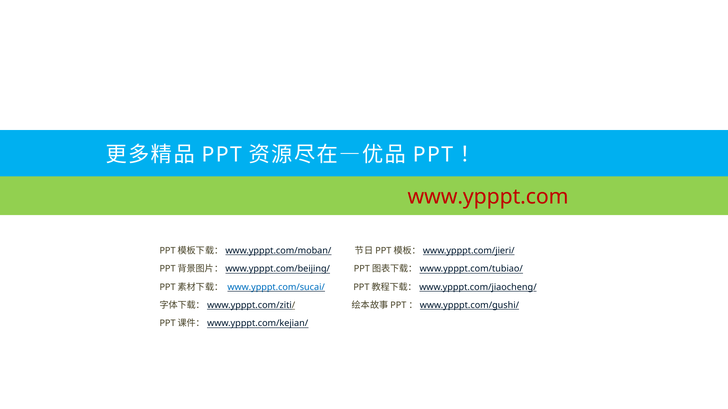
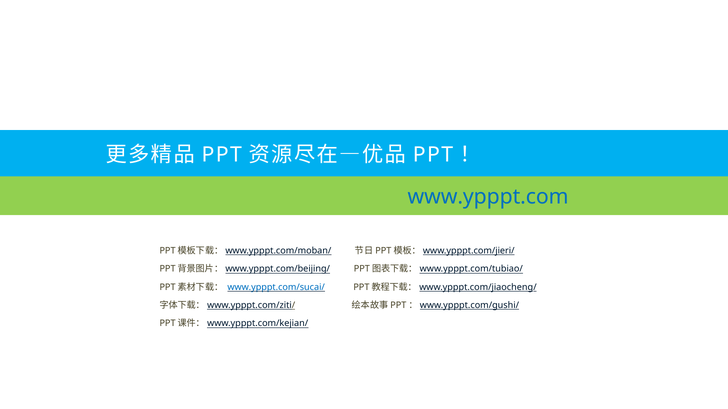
www.ypppt.com colour: red -> blue
